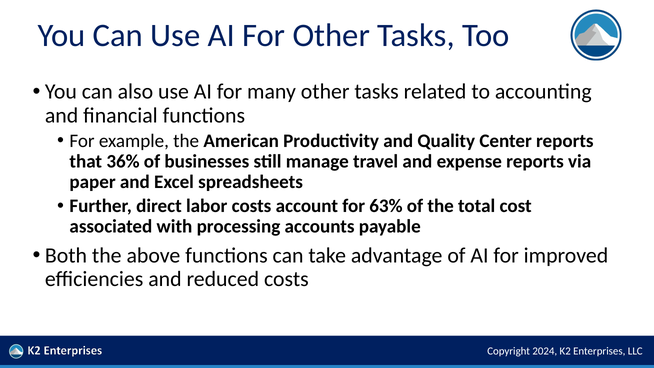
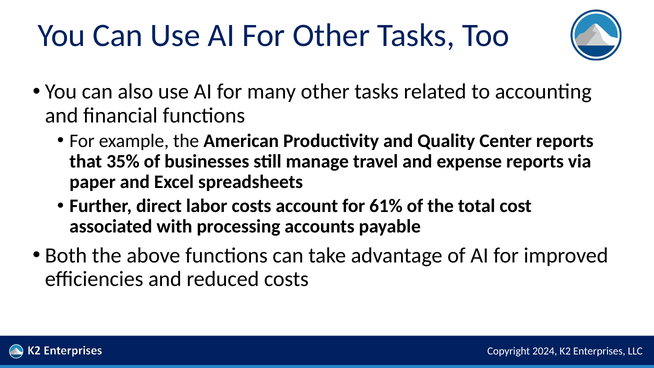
36%: 36% -> 35%
63%: 63% -> 61%
